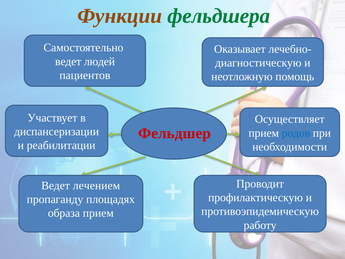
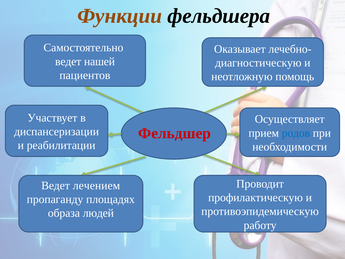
фельдшера colour: green -> black
людей: людей -> нашей
образа прием: прием -> людей
